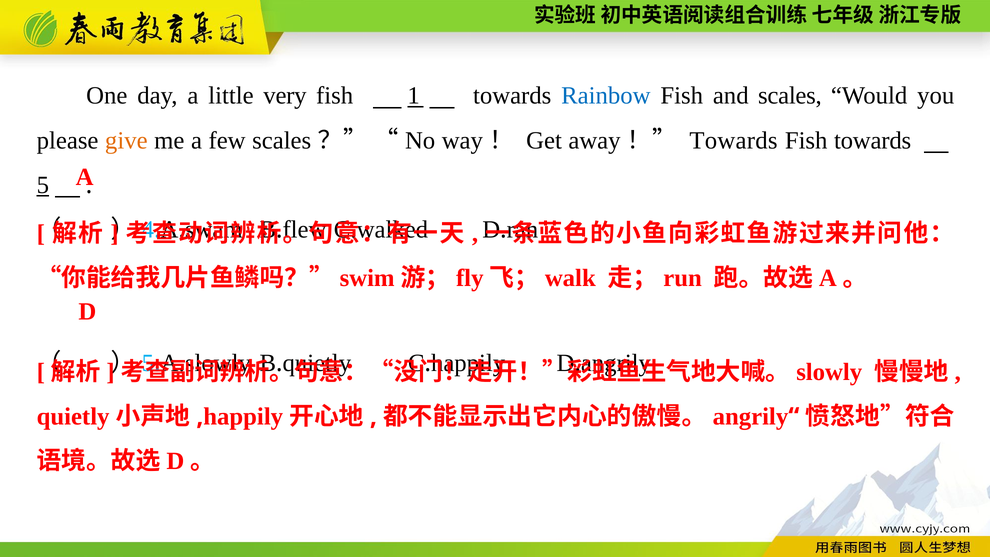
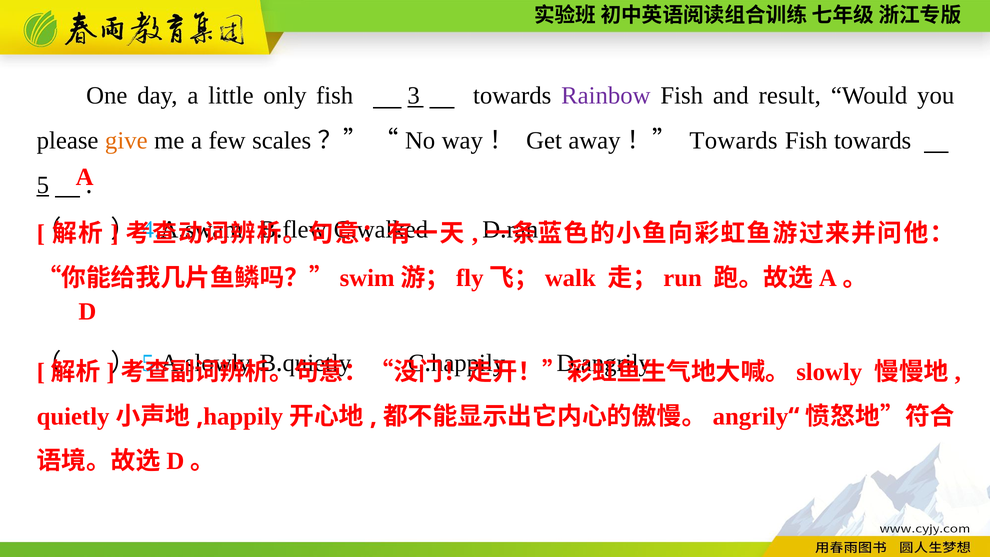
very: very -> only
1: 1 -> 3
Rainbow colour: blue -> purple
and scales: scales -> result
